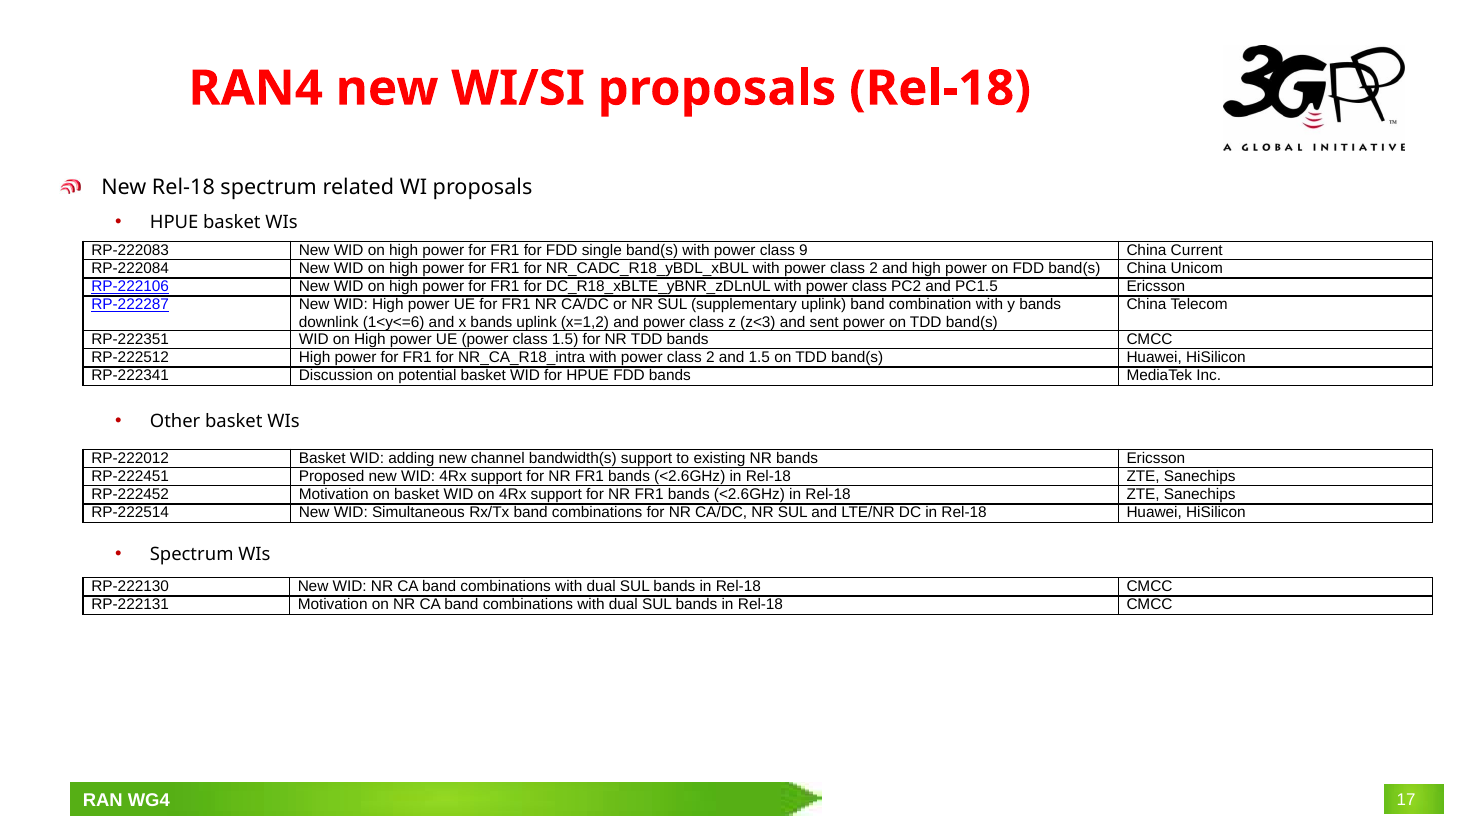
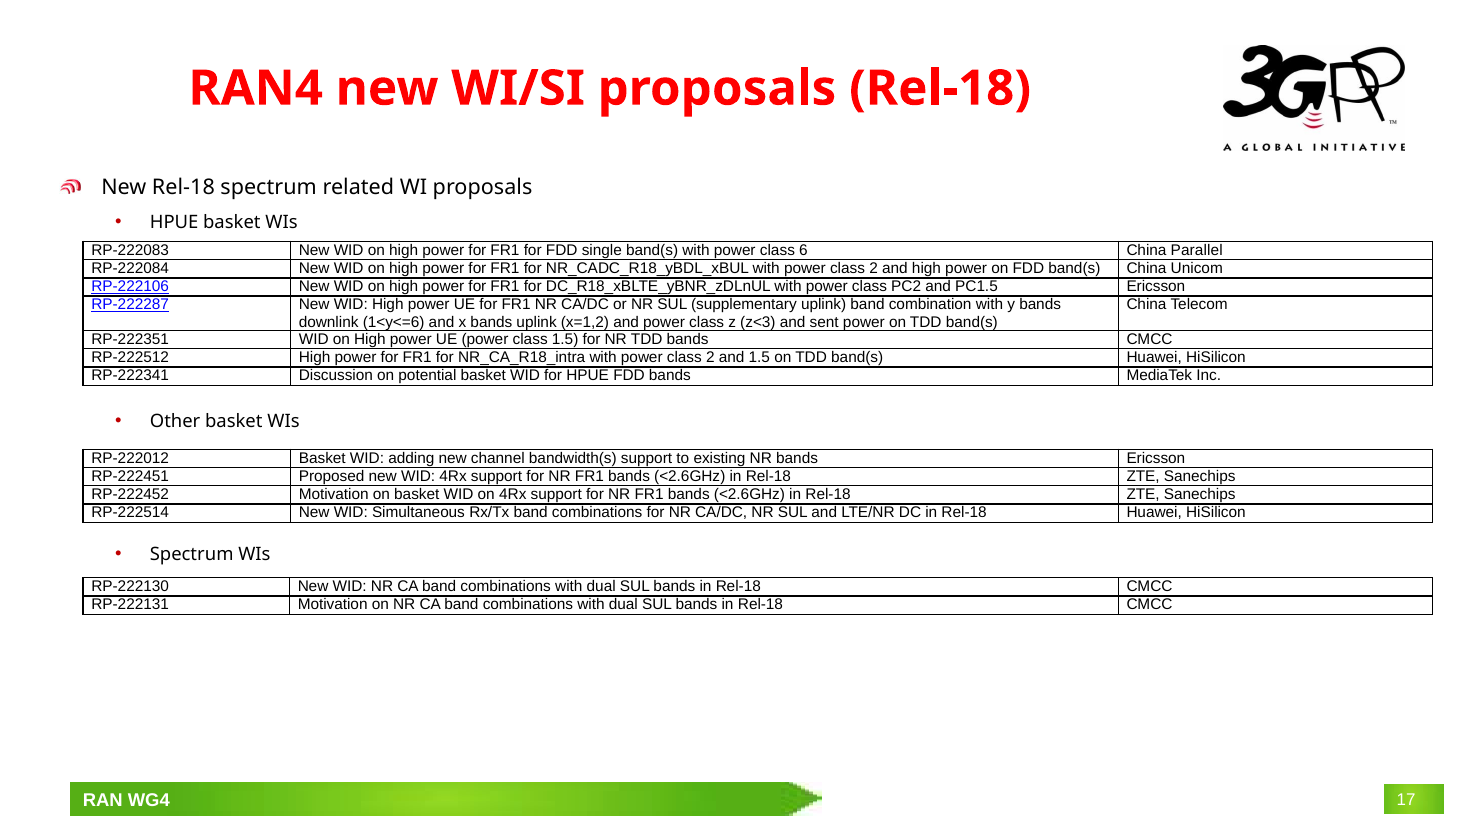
9: 9 -> 6
Current: Current -> Parallel
